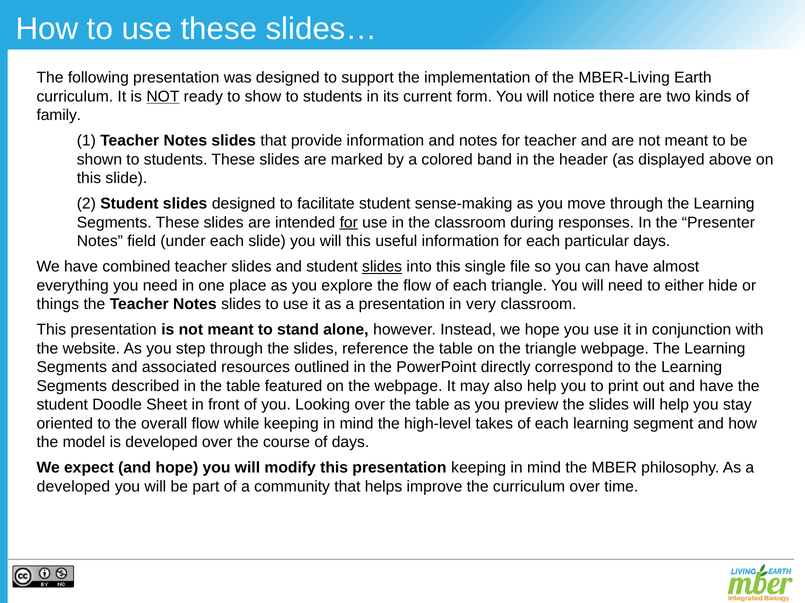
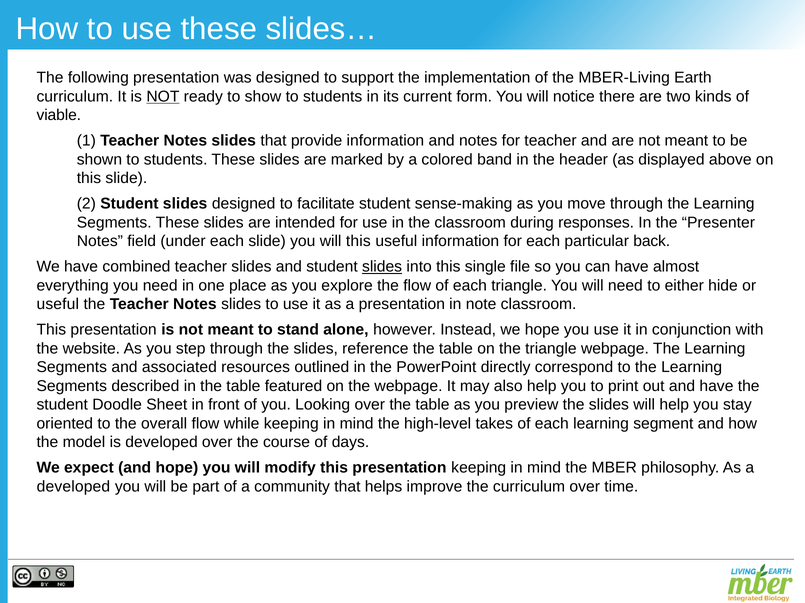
family: family -> viable
for at (349, 223) underline: present -> none
particular days: days -> back
things at (58, 305): things -> useful
very: very -> note
